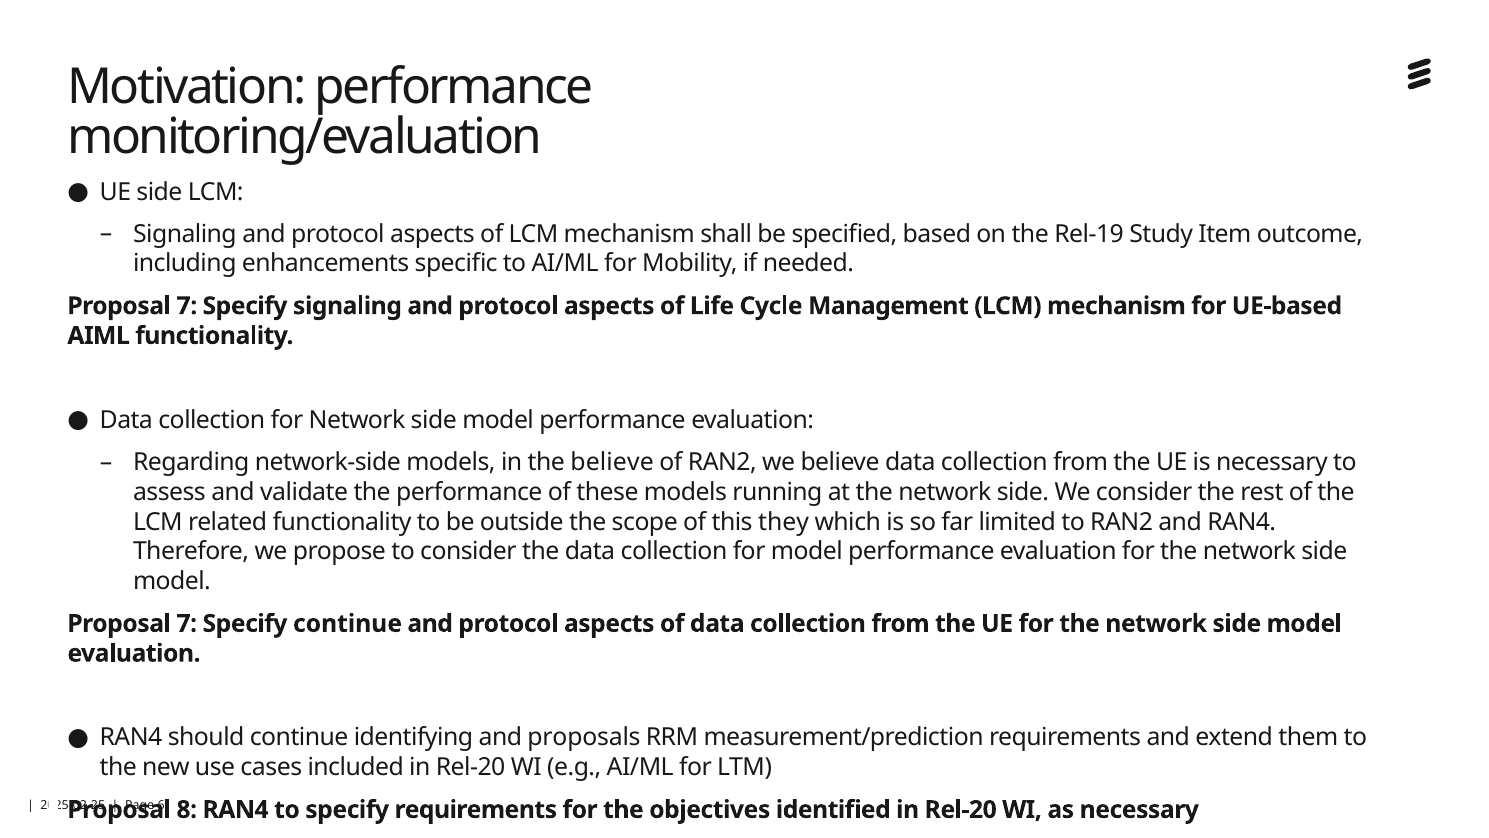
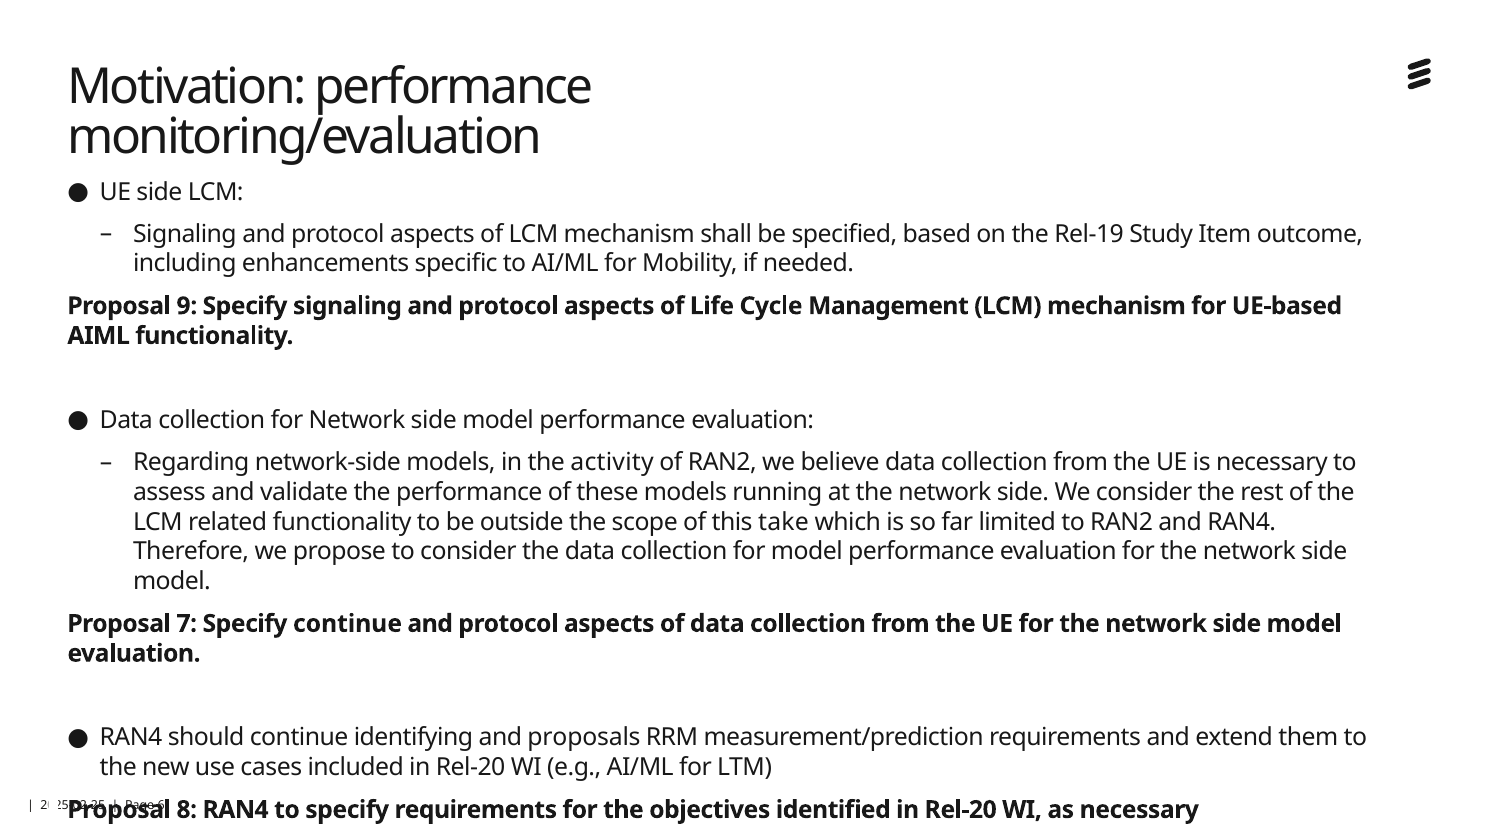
7 at (187, 306): 7 -> 9
the believe: believe -> activity
they: they -> take
